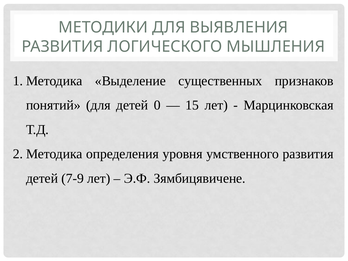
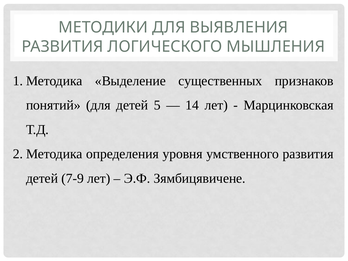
0: 0 -> 5
15: 15 -> 14
